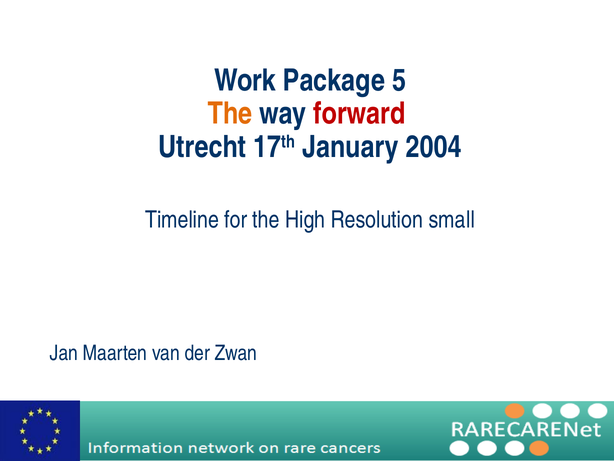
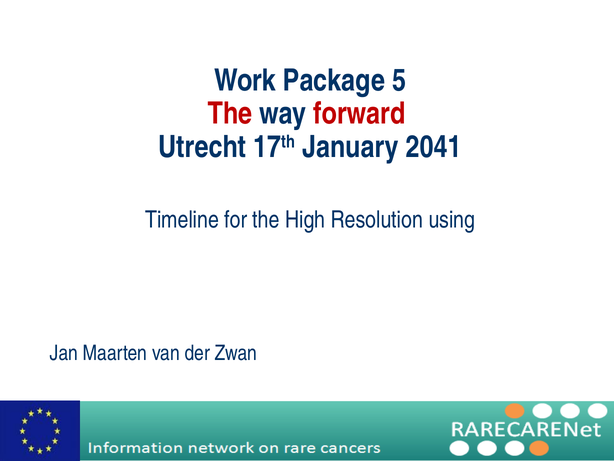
The at (230, 114) colour: orange -> red
2004: 2004 -> 2041
small: small -> using
